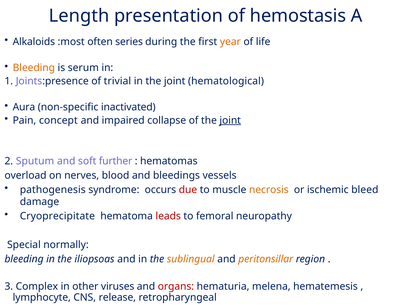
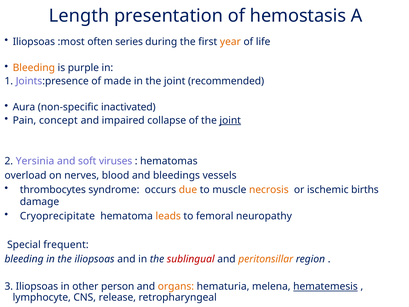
Alkaloids at (34, 42): Alkaloids -> Iliopsoas
serum: serum -> purple
trivial: trivial -> made
hematological: hematological -> recommended
Sputum: Sputum -> Yersinia
further: further -> viruses
pathogenesis: pathogenesis -> thrombocytes
due colour: red -> orange
bleed: bleed -> births
leads colour: red -> orange
normally: normally -> frequent
sublingual colour: orange -> red
3 Complex: Complex -> Iliopsoas
viruses: viruses -> person
organs colour: red -> orange
hematemesis underline: none -> present
